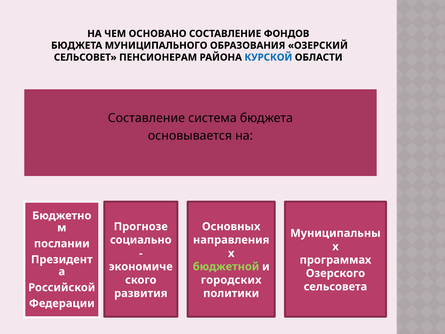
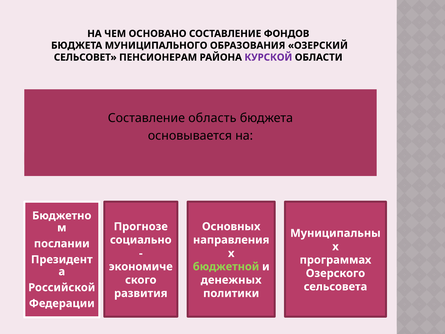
КУРСКОЙ colour: blue -> purple
система: система -> область
городских: городских -> денежных
